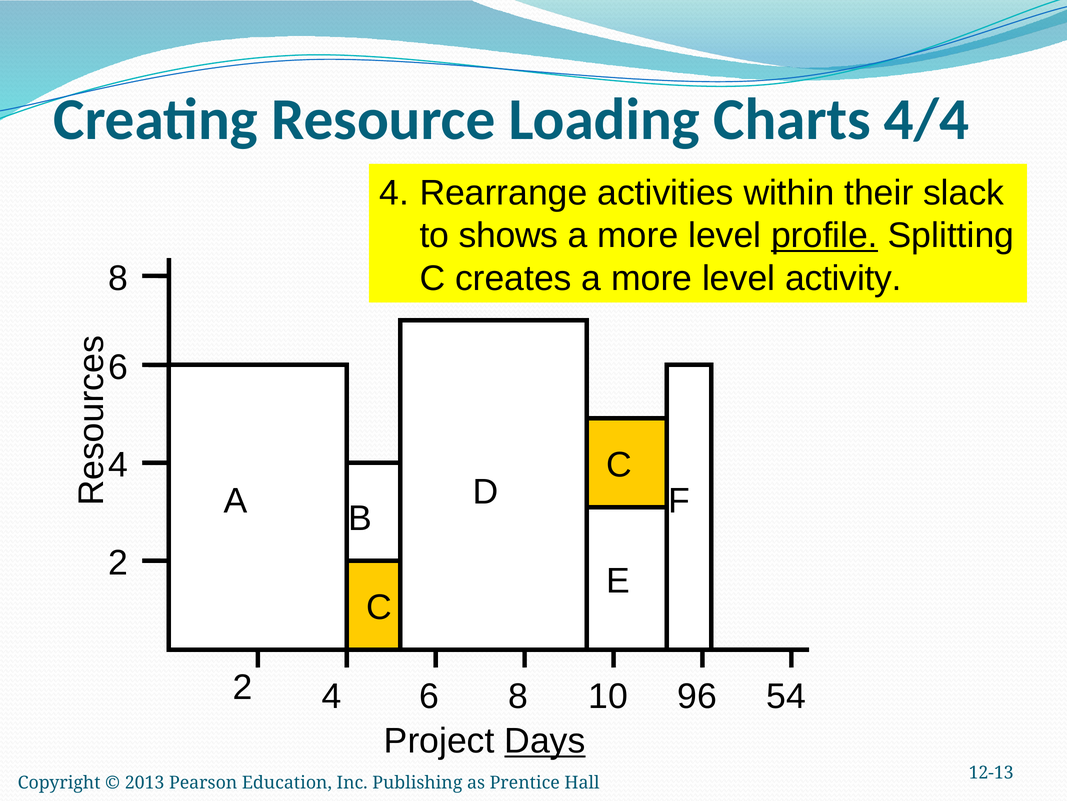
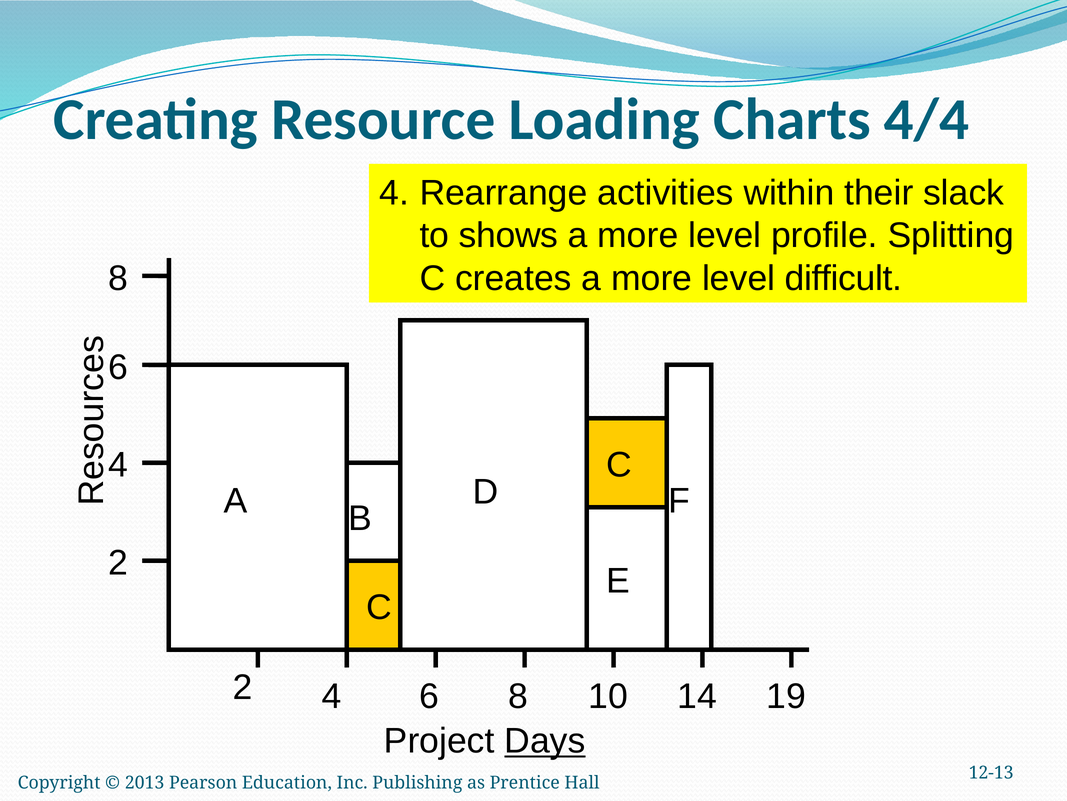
profile underline: present -> none
activity: activity -> difficult
96: 96 -> 14
54: 54 -> 19
